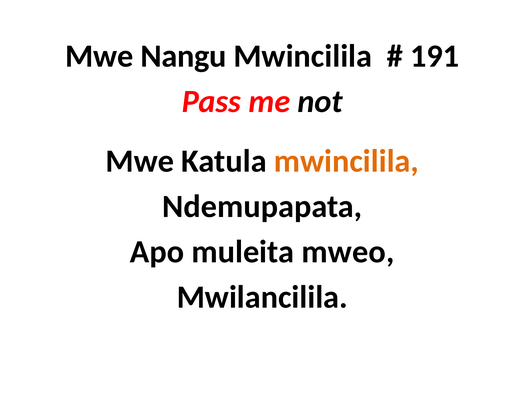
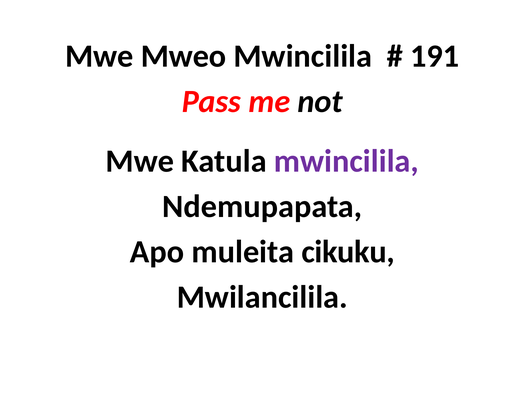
Nangu: Nangu -> Mweo
mwincilila at (346, 161) colour: orange -> purple
mweo: mweo -> cikuku
